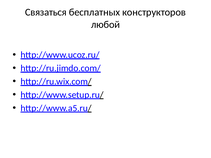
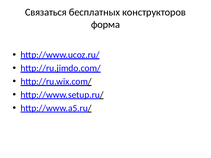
любой: любой -> форма
